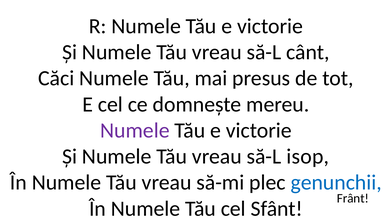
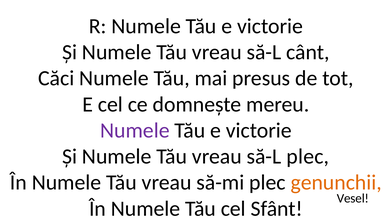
să-L isop: isop -> plec
genunchii colour: blue -> orange
Frânt: Frânt -> Vesel
